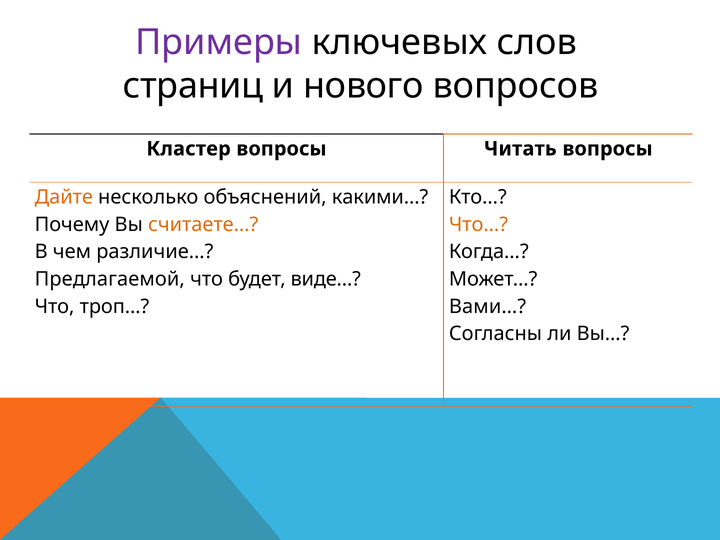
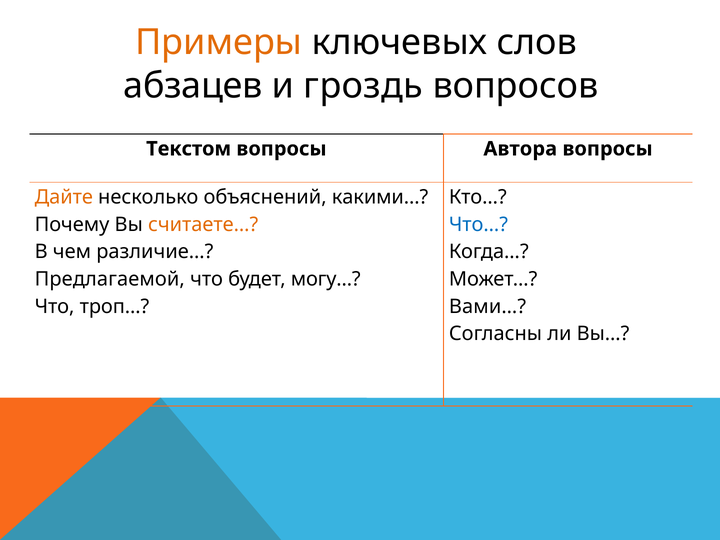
Примеры colour: purple -> orange
страниц: страниц -> абзацев
нового: нового -> гроздь
Кластер: Кластер -> Текстом
Читать: Читать -> Автора
Что… colour: orange -> blue
виде…: виде… -> могу…
